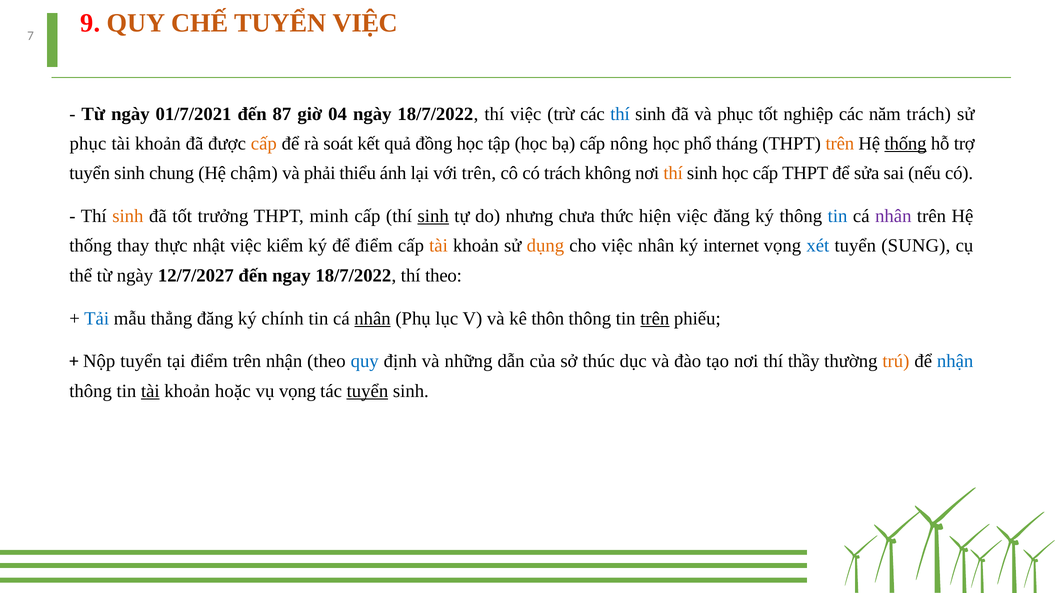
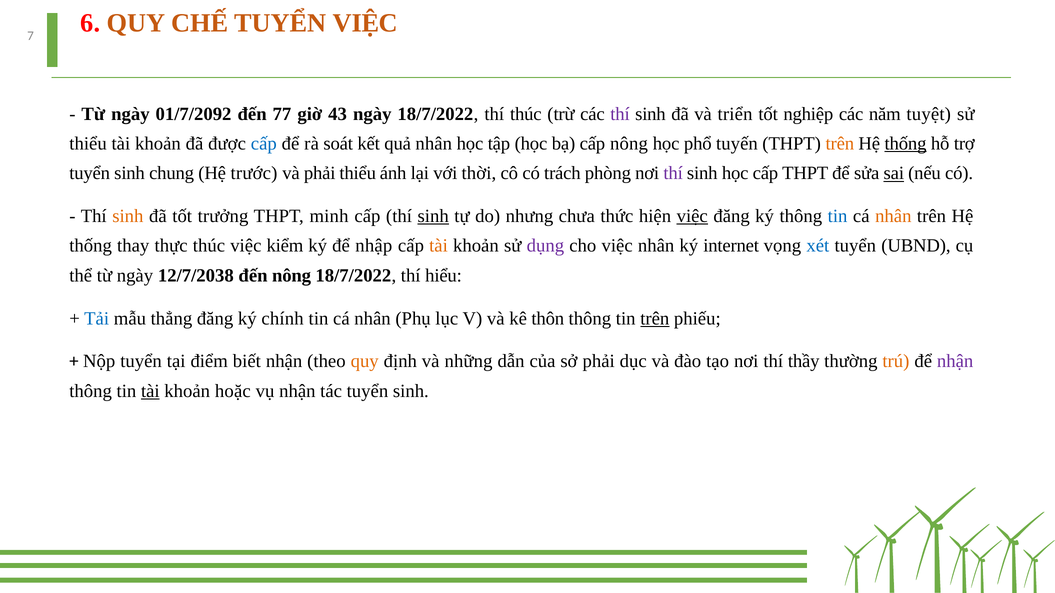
9: 9 -> 6
01/7/2021: 01/7/2021 -> 01/7/2092
87: 87 -> 77
04: 04 -> 43
thí việc: việc -> thúc
thí at (620, 114) colour: blue -> purple
và phục: phục -> triển
năm trách: trách -> tuyệt
phục at (88, 144): phục -> thiểu
cấp at (264, 144) colour: orange -> blue
quả đồng: đồng -> nhân
tháng: tháng -> tuyến
chậm: chậm -> trước
với trên: trên -> thời
không: không -> phòng
thí at (673, 173) colour: orange -> purple
sai underline: none -> present
việc at (692, 216) underline: none -> present
nhân at (893, 216) colour: purple -> orange
thực nhật: nhật -> thúc
để điểm: điểm -> nhập
dụng colour: orange -> purple
SUNG: SUNG -> UBND
12/7/2027: 12/7/2027 -> 12/7/2038
đến ngay: ngay -> nông
thí theo: theo -> hiểu
nhân at (372, 319) underline: present -> none
điểm trên: trên -> biết
quy at (365, 361) colour: blue -> orange
sở thúc: thúc -> phải
nhận at (955, 361) colour: blue -> purple
vụ vọng: vọng -> nhận
tuyển at (367, 391) underline: present -> none
